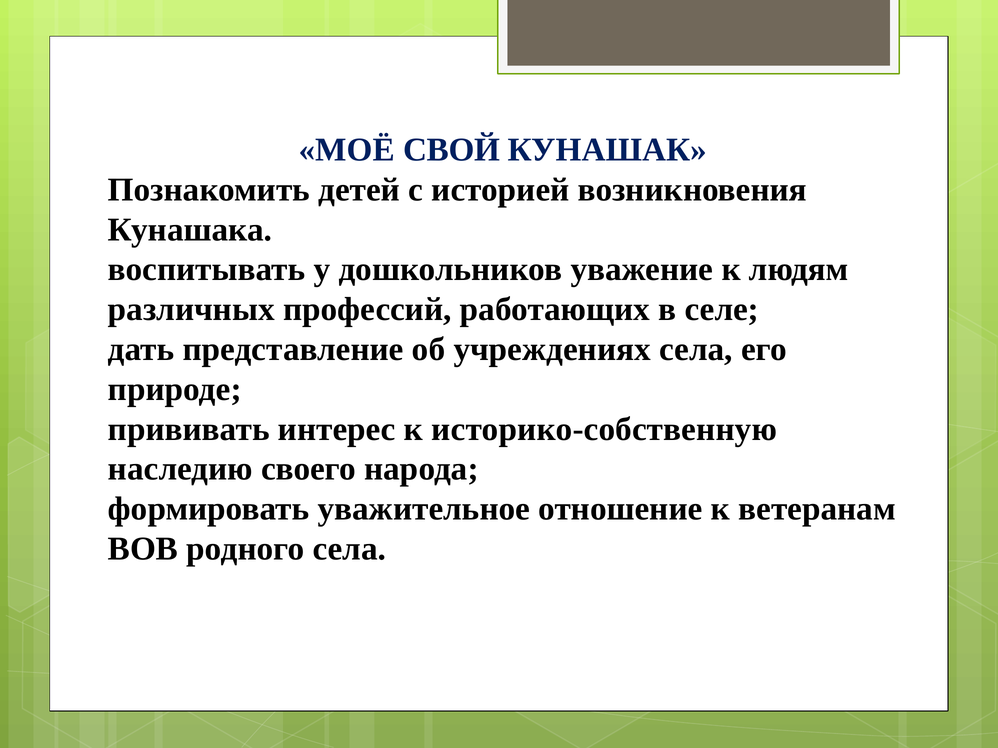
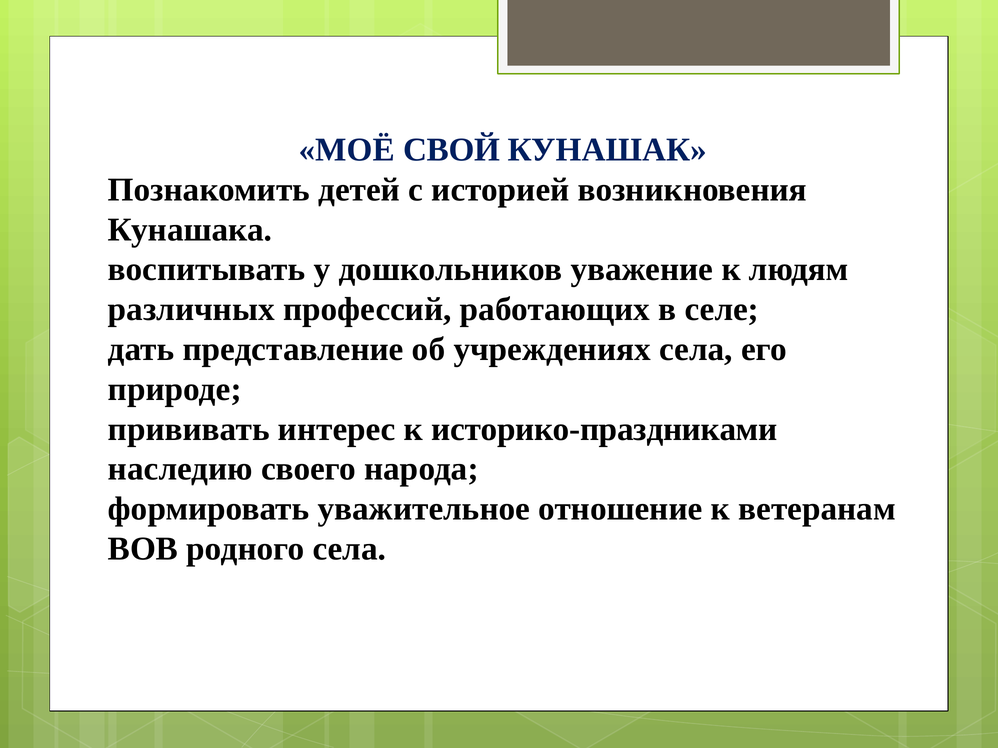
историко-собственную: историко-собственную -> историко-праздниками
